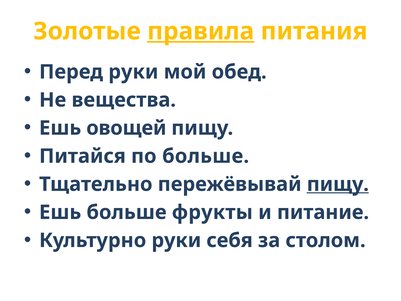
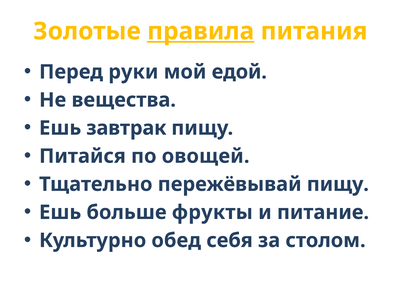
обед: обед -> едой
овощей: овощей -> завтрак
по больше: больше -> овощей
пищу at (338, 184) underline: present -> none
Культурно руки: руки -> обед
